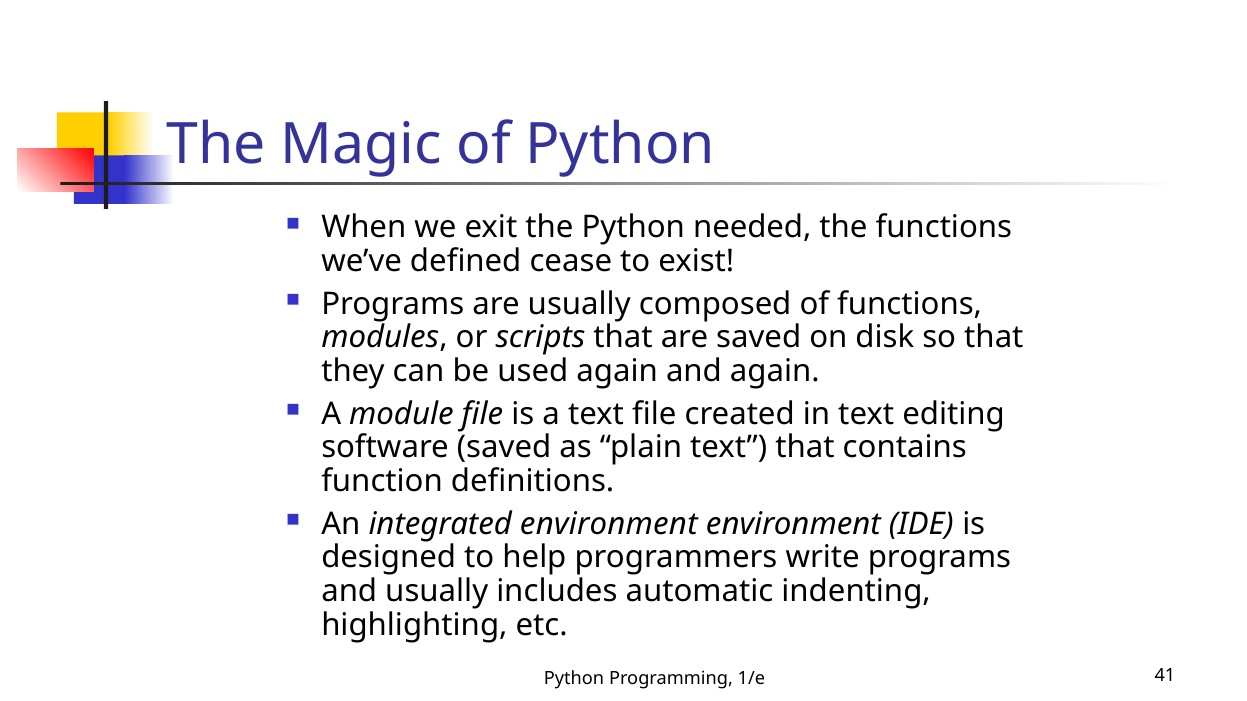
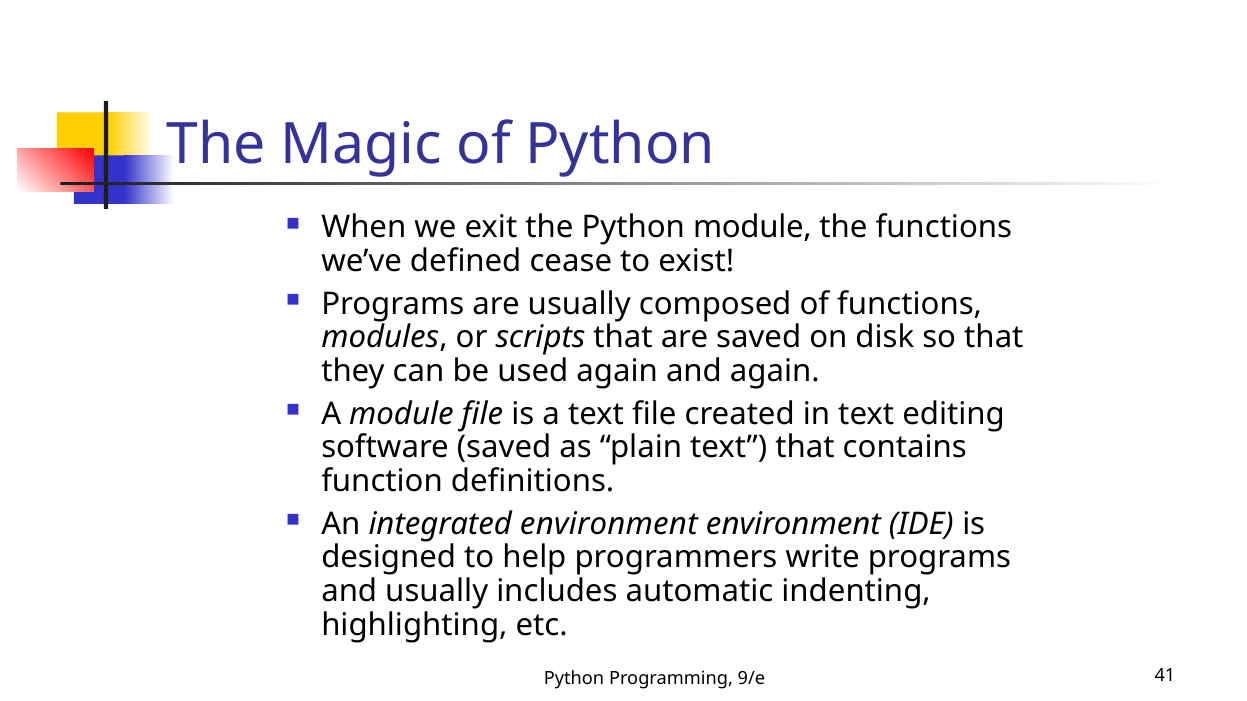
Python needed: needed -> module
1/e: 1/e -> 9/e
